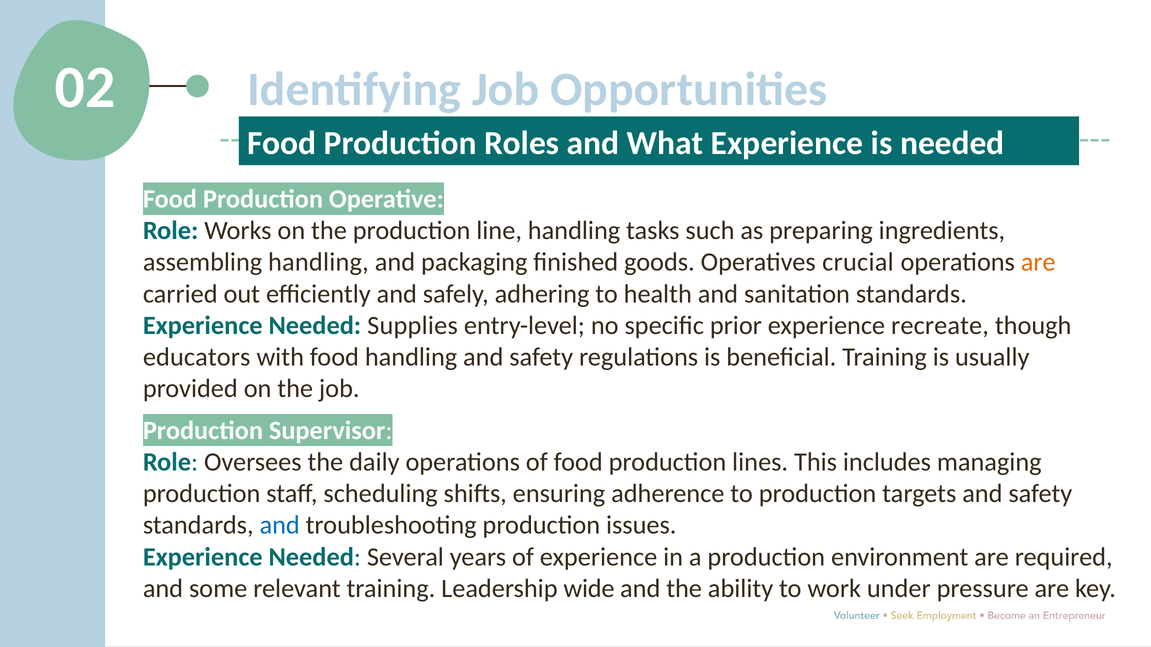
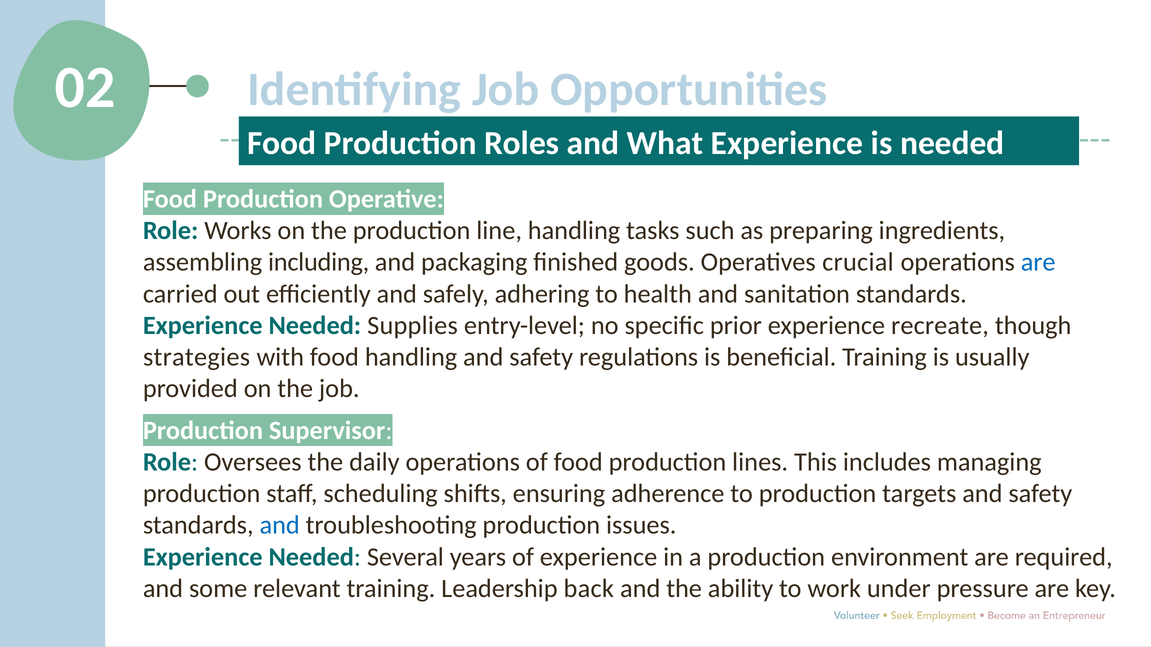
assembling handling: handling -> including
are at (1038, 262) colour: orange -> blue
educators: educators -> strategies
wide: wide -> back
